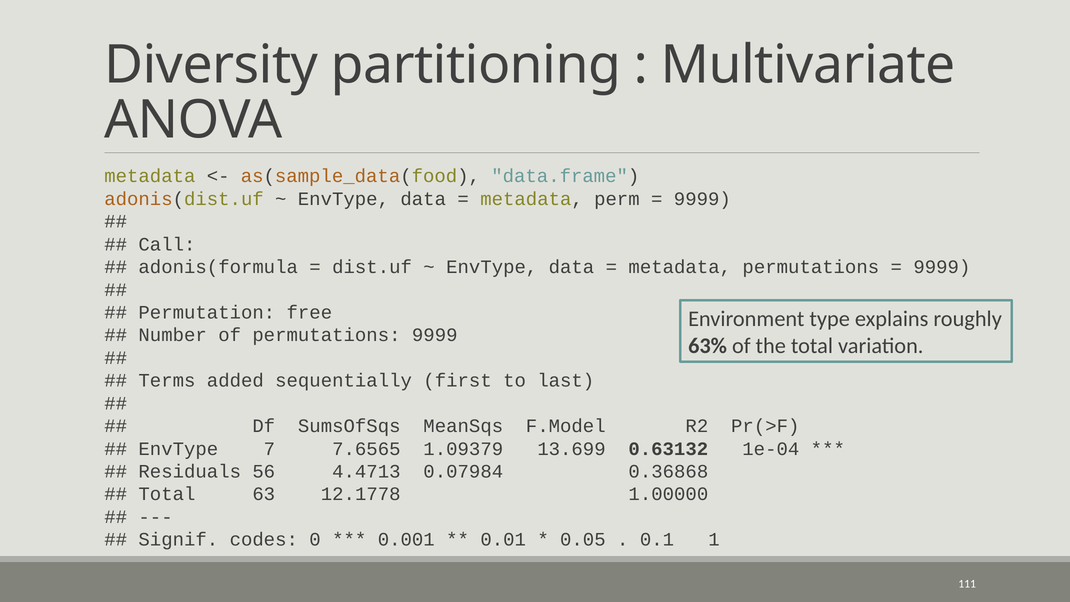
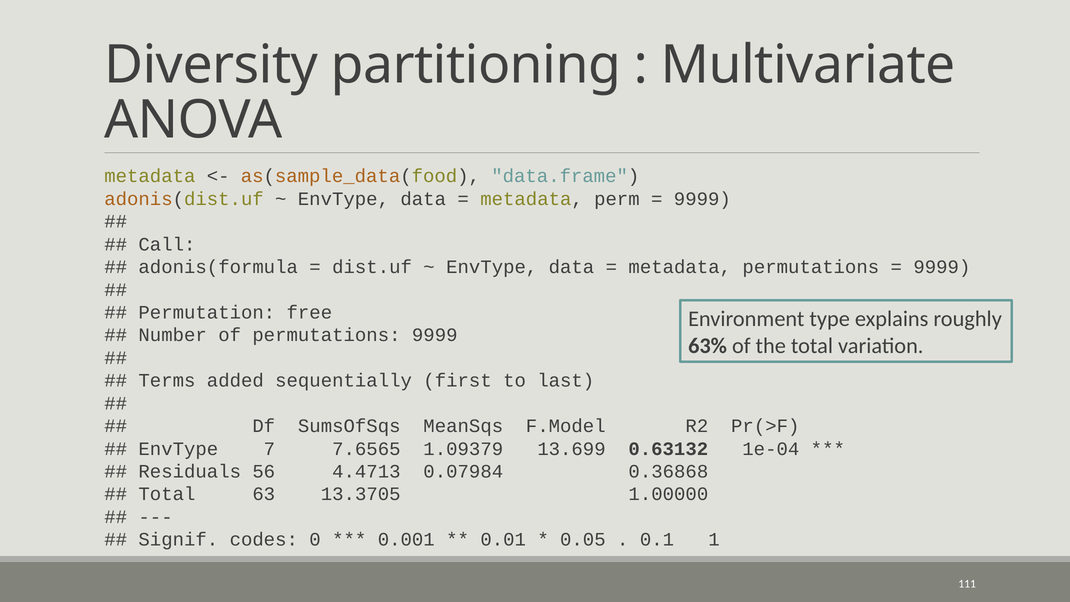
12.1778: 12.1778 -> 13.3705
